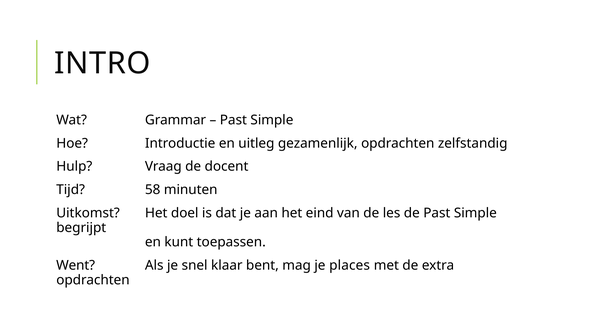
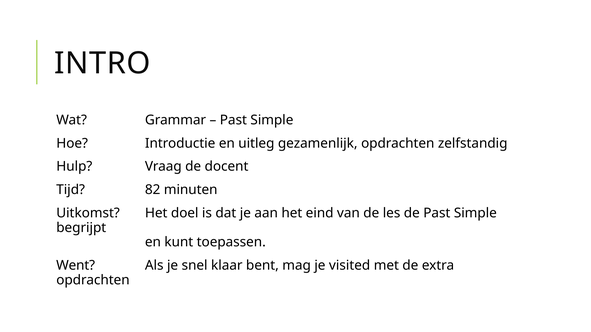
58: 58 -> 82
places: places -> visited
